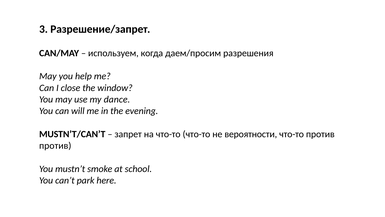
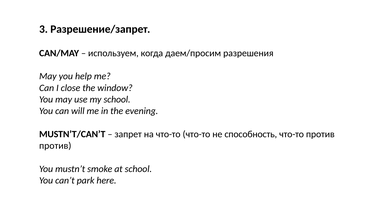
my dance: dance -> school
вероятности: вероятности -> способность
